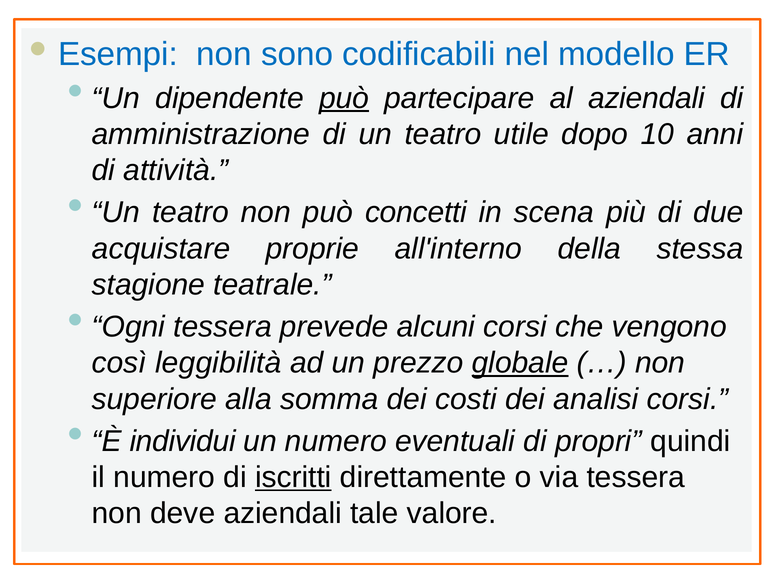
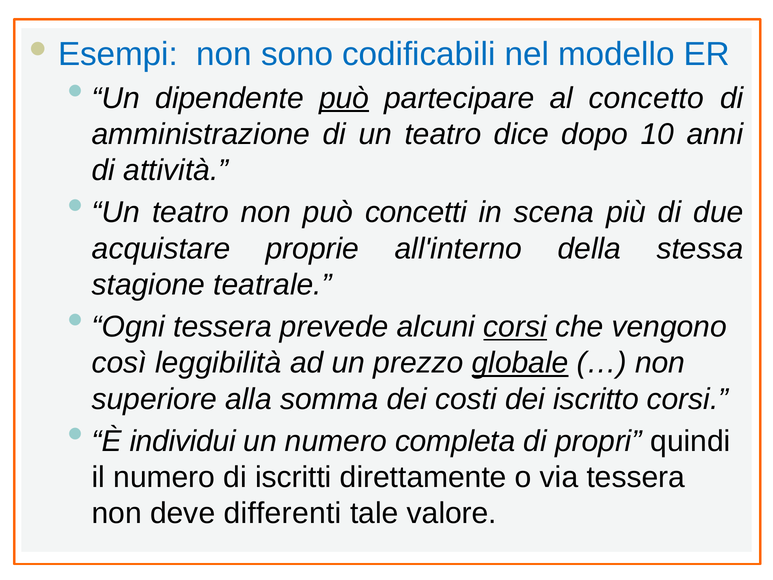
al aziendali: aziendali -> concetto
utile: utile -> dice
corsi at (515, 327) underline: none -> present
analisi: analisi -> iscritto
eventuali: eventuali -> completa
iscritti underline: present -> none
deve aziendali: aziendali -> differenti
